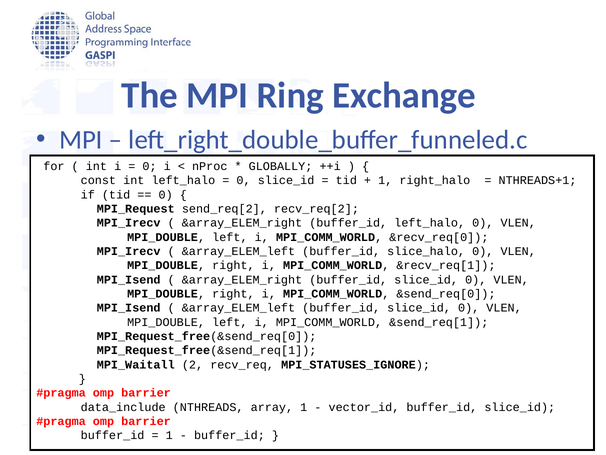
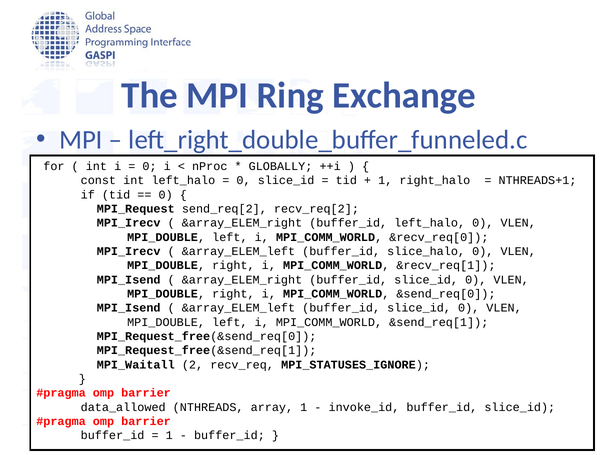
data_include: data_include -> data_allowed
vector_id: vector_id -> invoke_id
